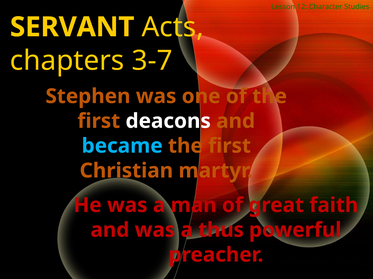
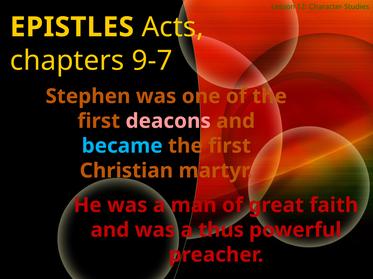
SERVANT: SERVANT -> EPISTLES
3-7: 3-7 -> 9-7
deacons colour: white -> pink
